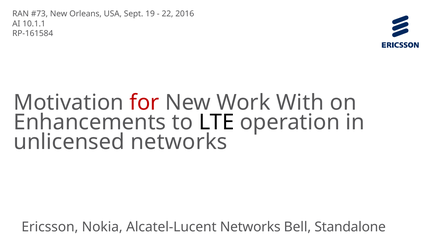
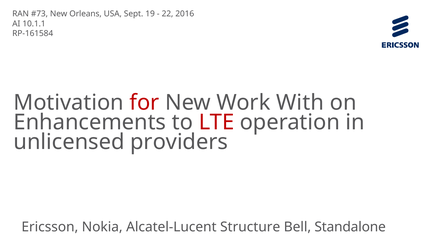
LTE colour: black -> red
unlicensed networks: networks -> providers
Alcatel-Lucent Networks: Networks -> Structure
